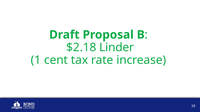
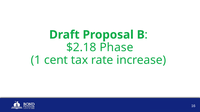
Linder: Linder -> Phase
